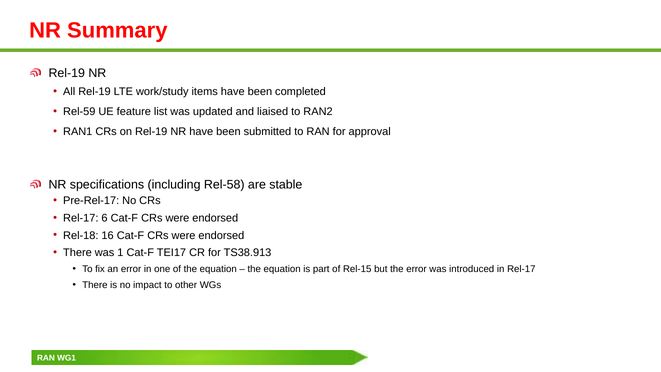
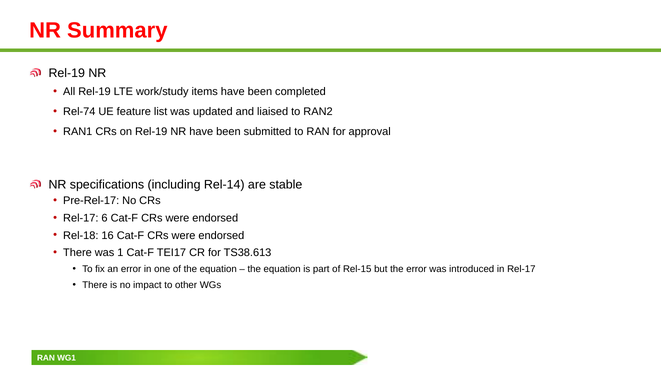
Rel-59: Rel-59 -> Rel-74
Rel-58: Rel-58 -> Rel-14
TS38.913: TS38.913 -> TS38.613
